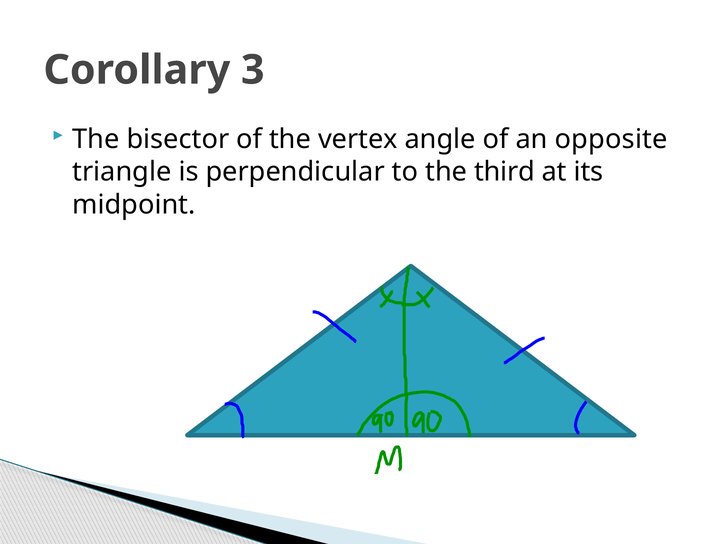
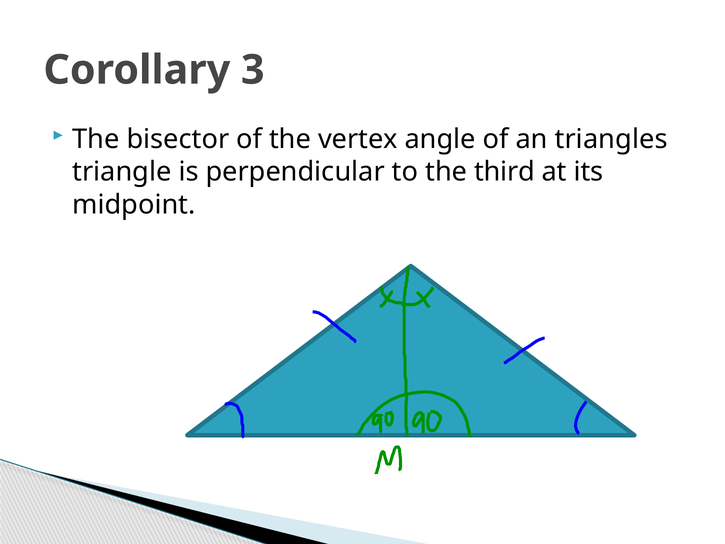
opposite: opposite -> triangles
